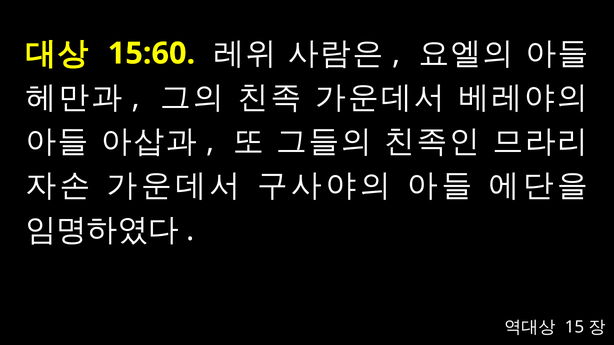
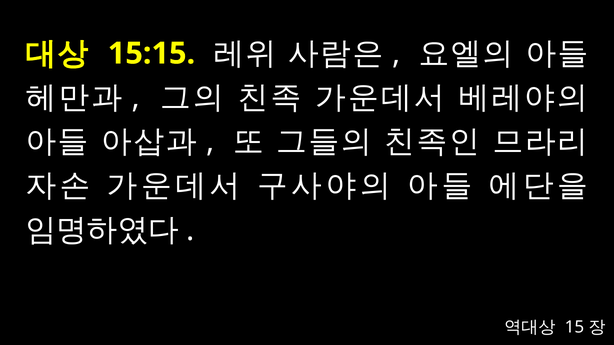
15:60: 15:60 -> 15:15
